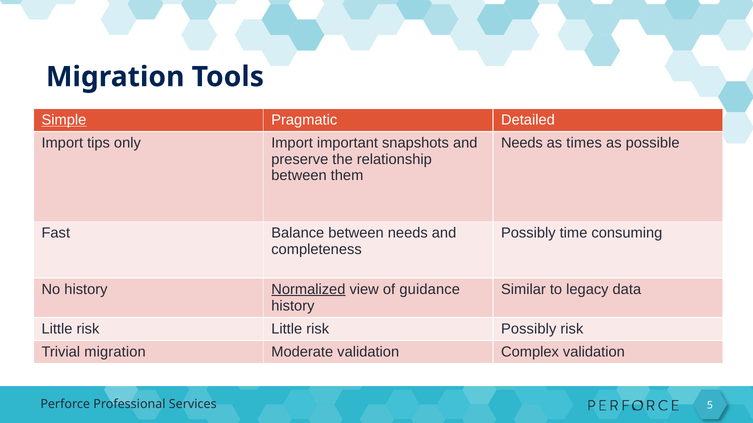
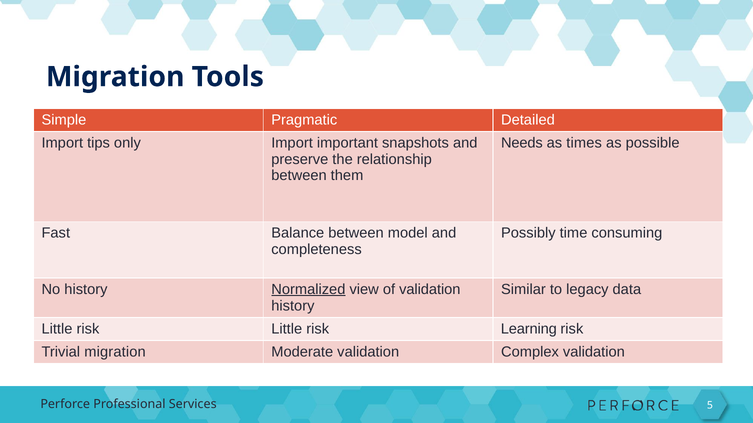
Simple underline: present -> none
between needs: needs -> model
of guidance: guidance -> validation
risk Possibly: Possibly -> Learning
